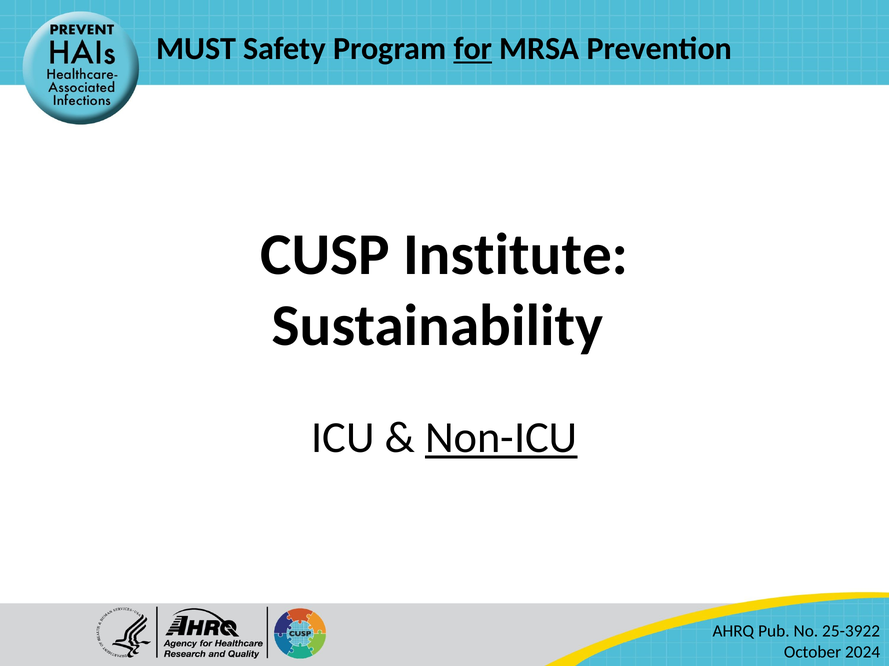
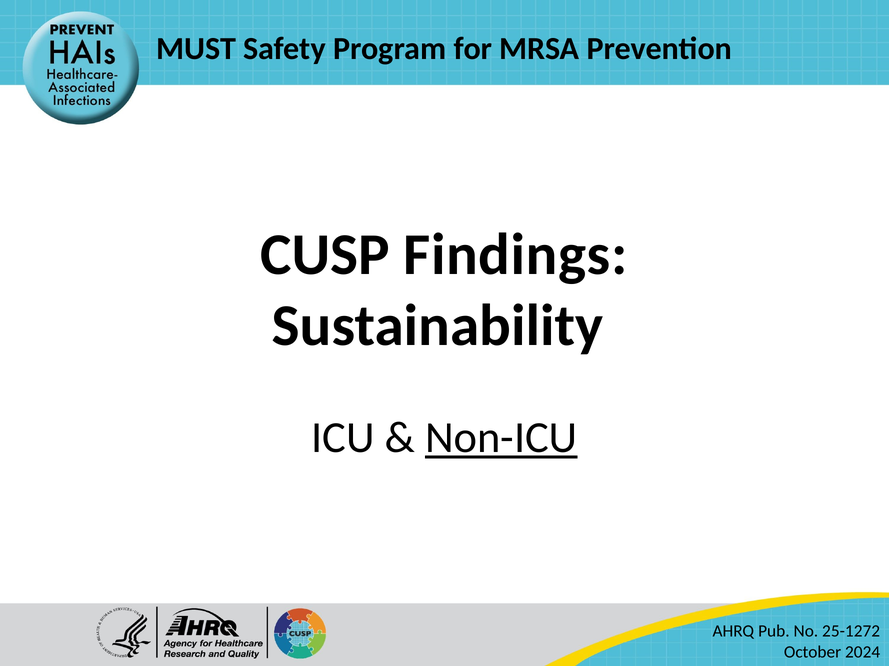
for at (473, 49) underline: present -> none
Institute: Institute -> Findings
25-3922: 25-3922 -> 25-1272
